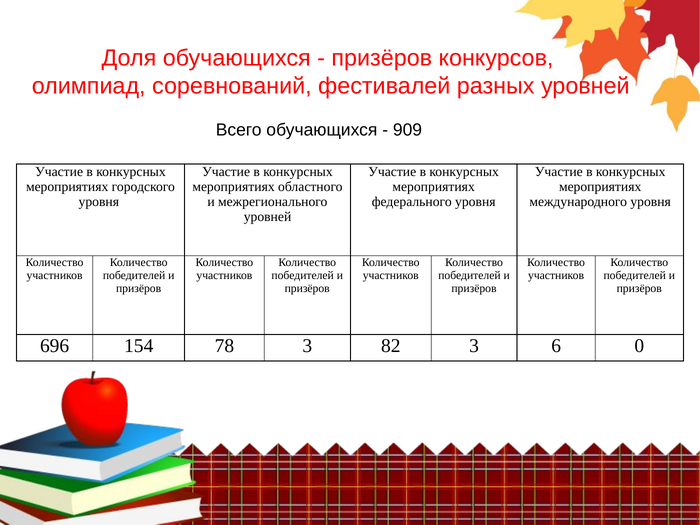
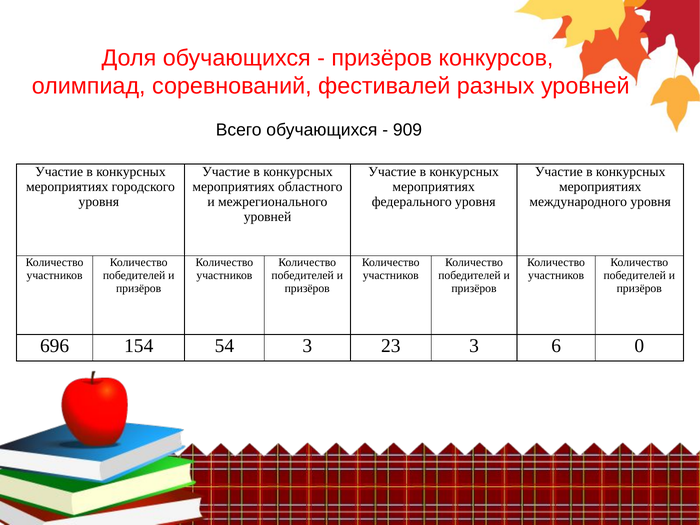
78: 78 -> 54
82: 82 -> 23
